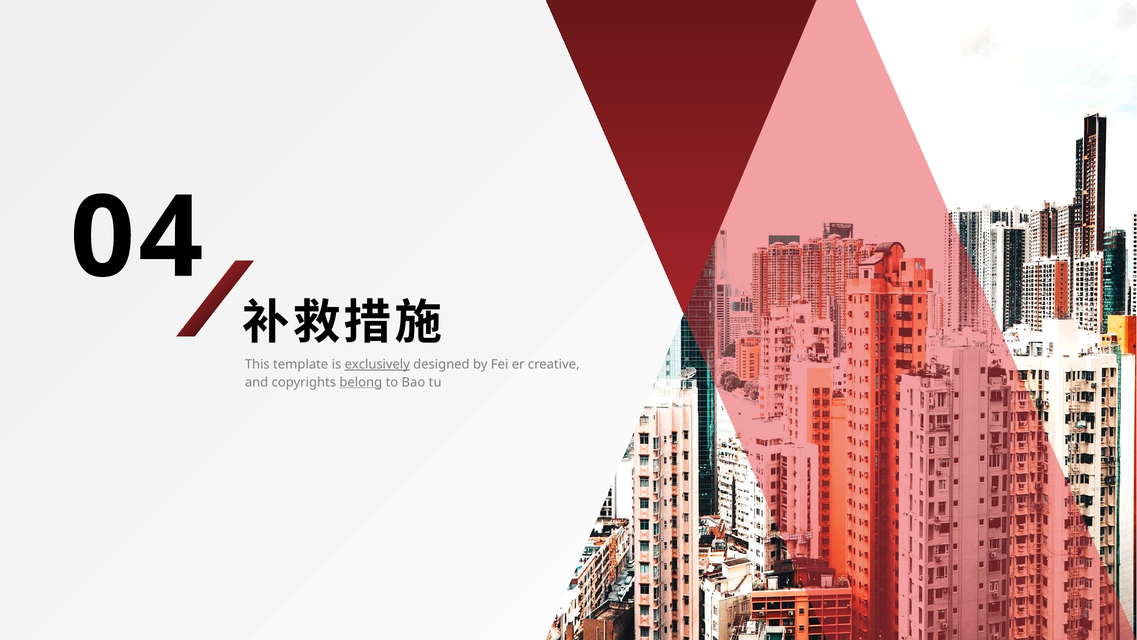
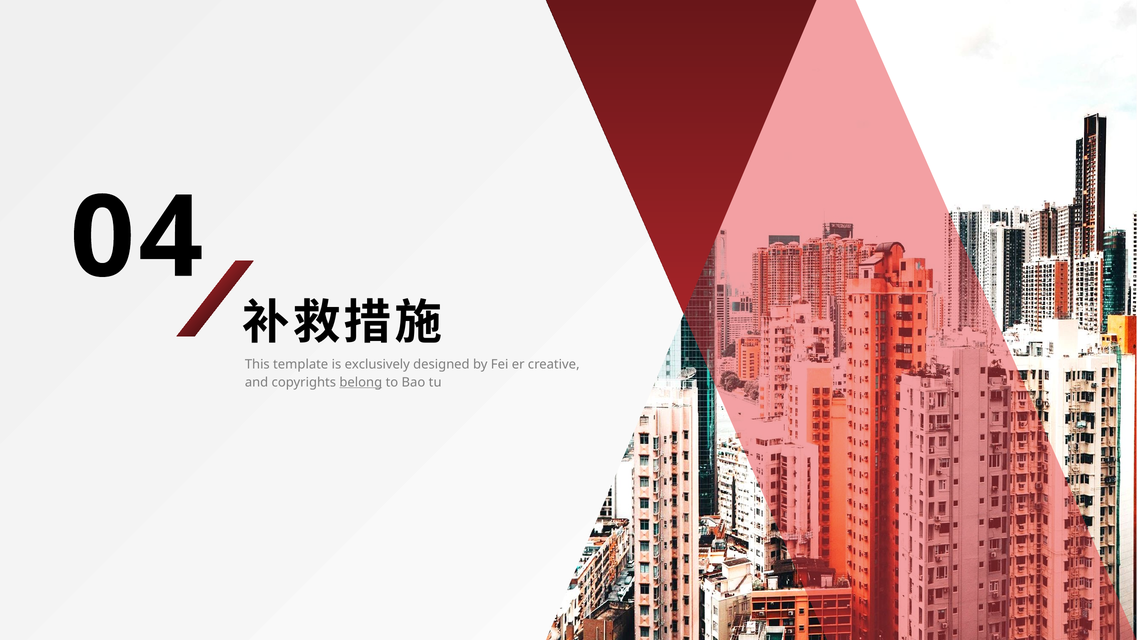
exclusively underline: present -> none
